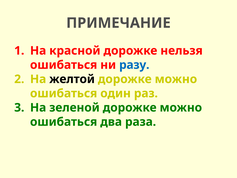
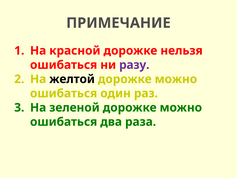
разу colour: blue -> purple
